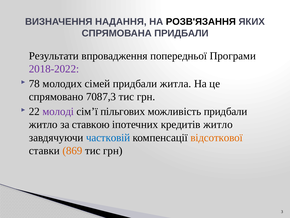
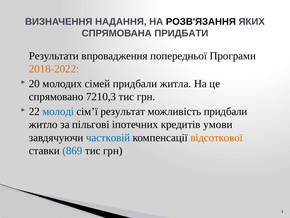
СПРЯМОВАНА ПРИДБАЛИ: ПРИДБАЛИ -> ПРИДБАТИ
2018-2022 colour: purple -> orange
78: 78 -> 20
7087,3: 7087,3 -> 7210,3
молоді colour: purple -> blue
пільгових: пільгових -> результат
ставкою: ставкою -> пільгові
кредитів житло: житло -> умови
869 colour: orange -> blue
